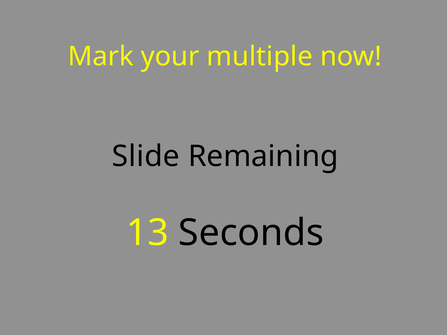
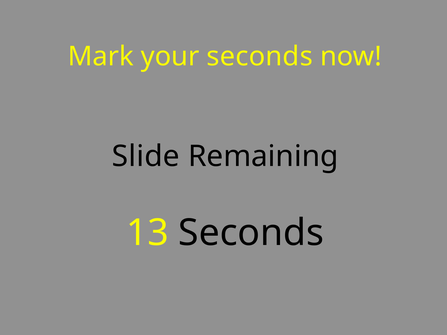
your multiple: multiple -> seconds
